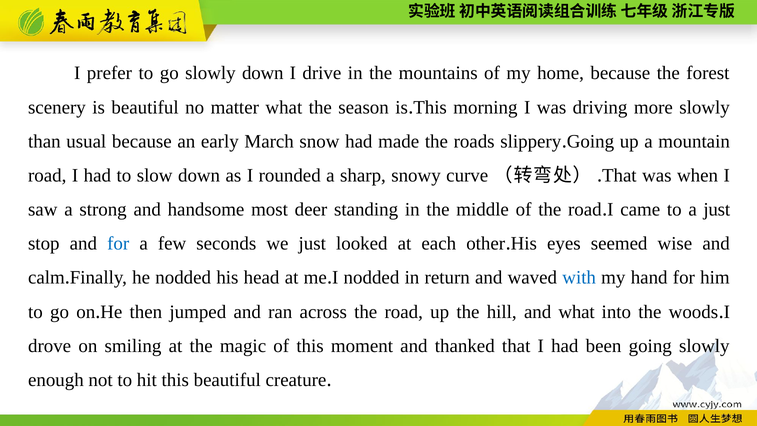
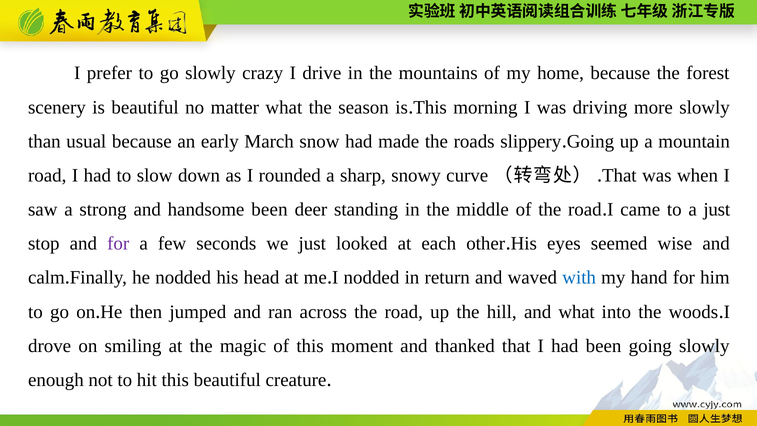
slowly down: down -> crazy
handsome most: most -> been
for at (118, 244) colour: blue -> purple
